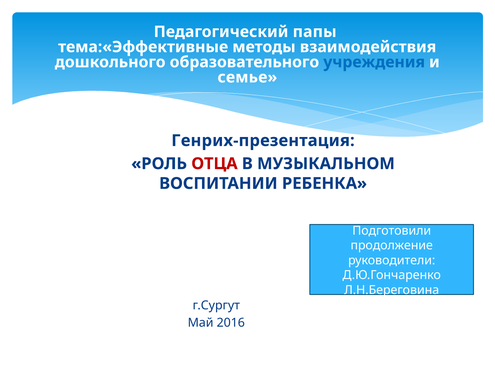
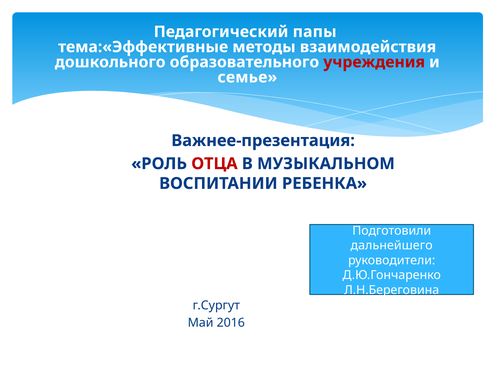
учреждения colour: blue -> red
Генрих-презентация: Генрих-презентация -> Важнее-презентация
продолжение: продолжение -> дальнейшего
